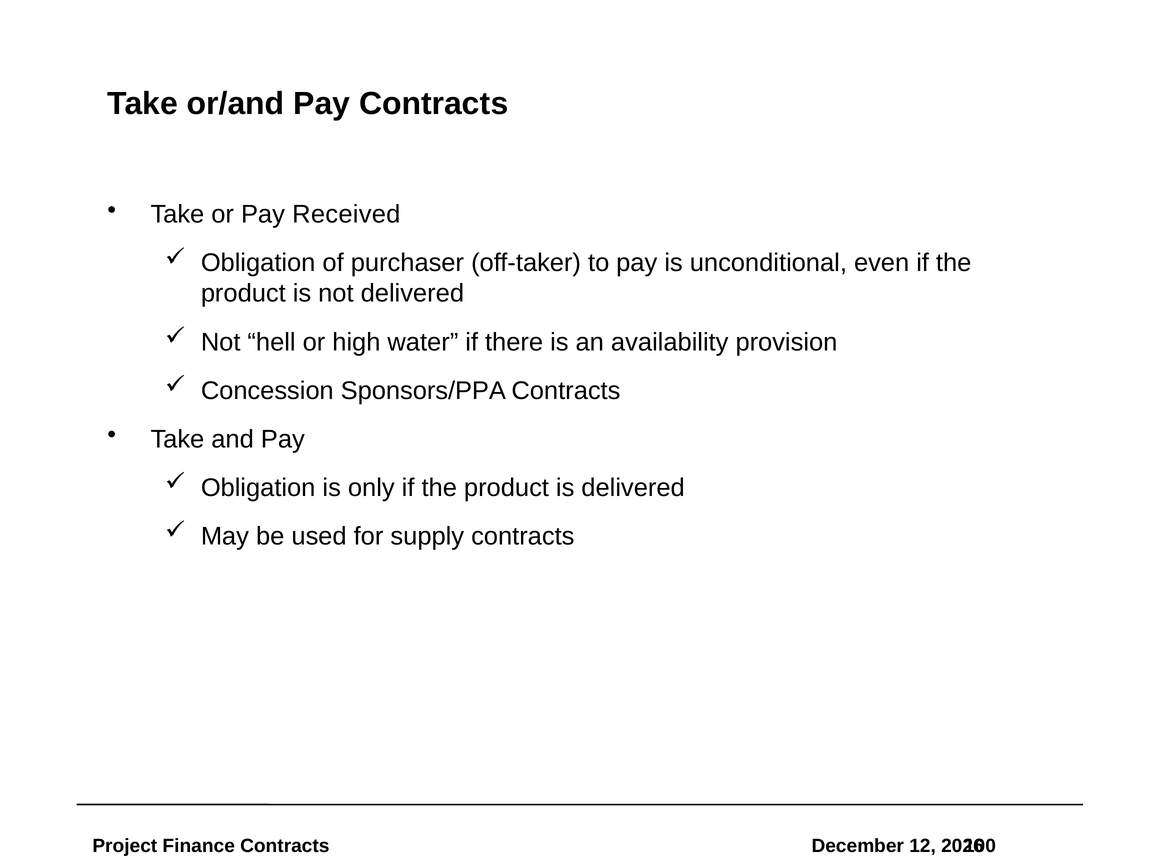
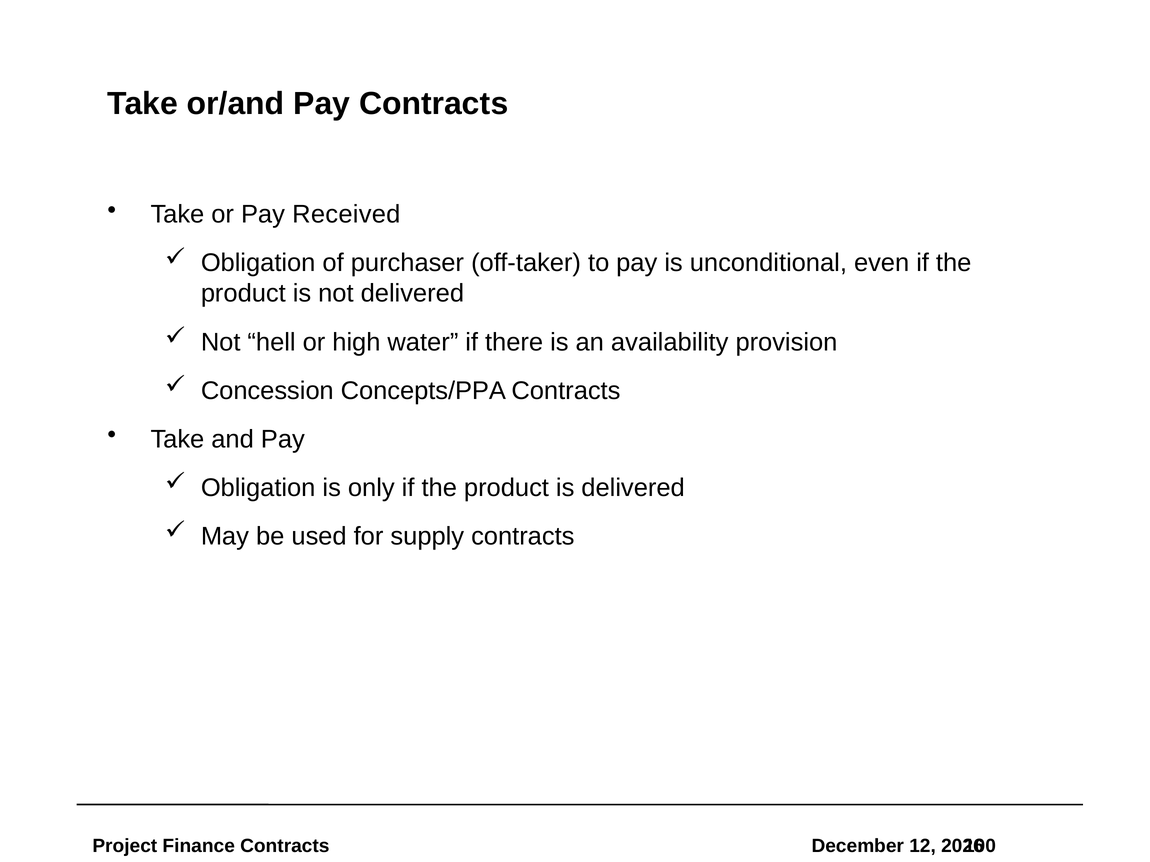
Sponsors/PPA: Sponsors/PPA -> Concepts/PPA
